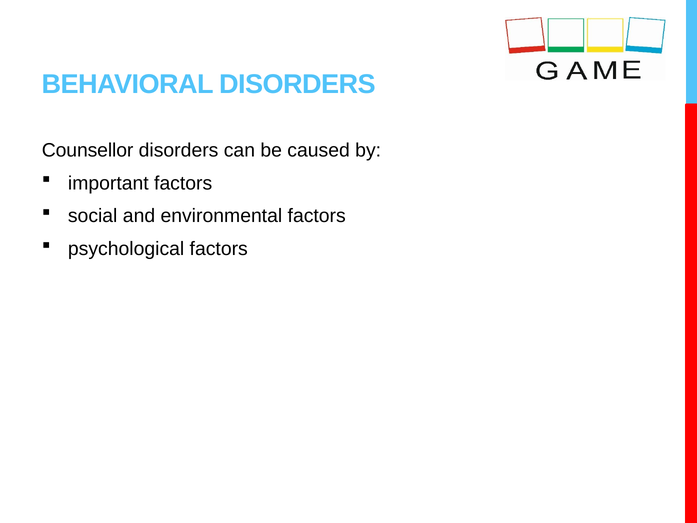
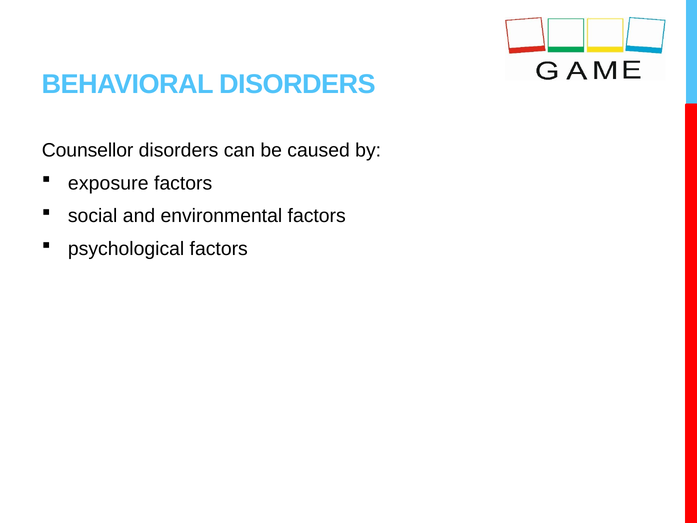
important: important -> exposure
